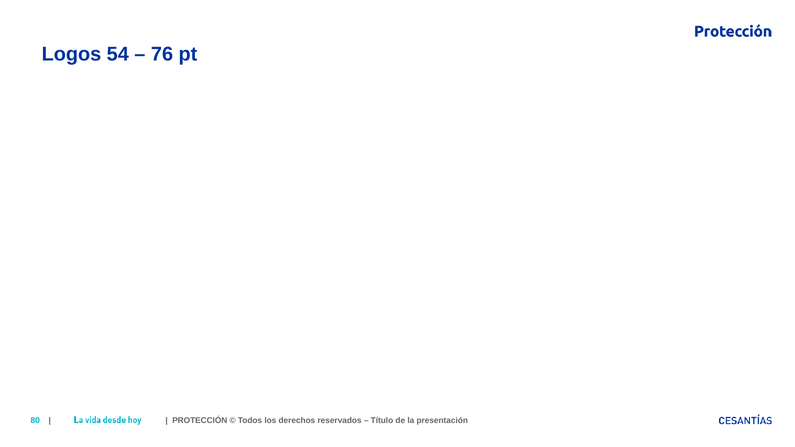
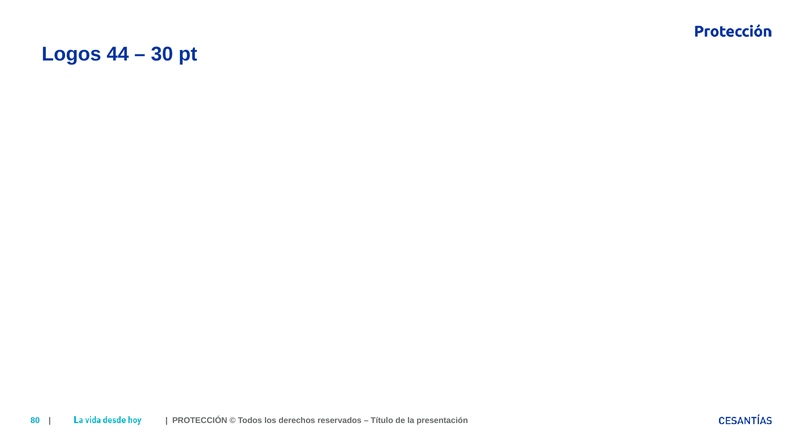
54: 54 -> 44
76: 76 -> 30
